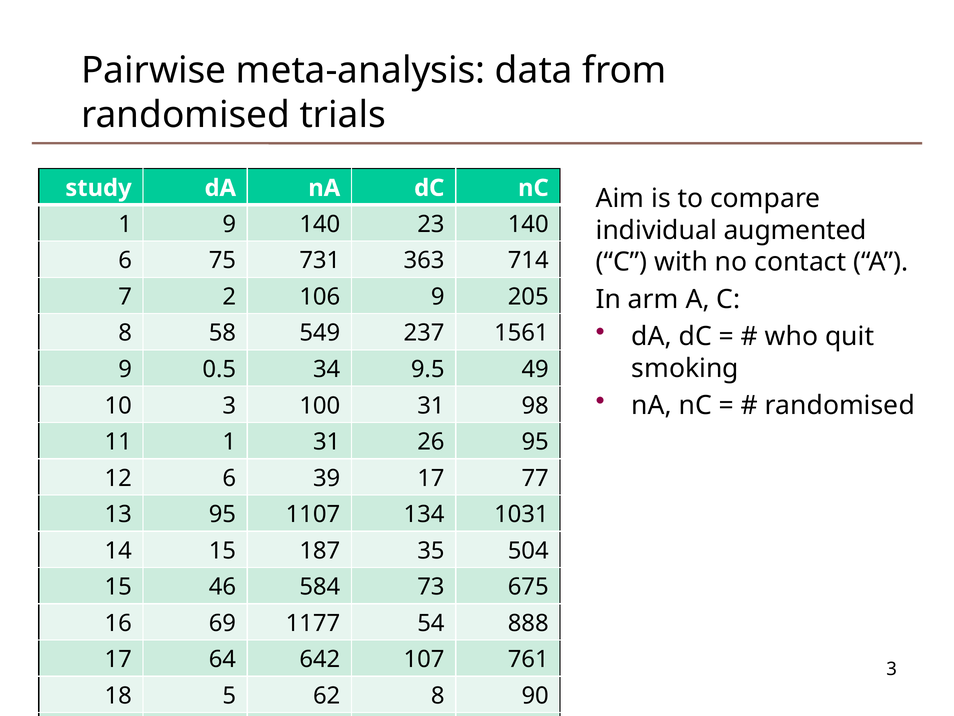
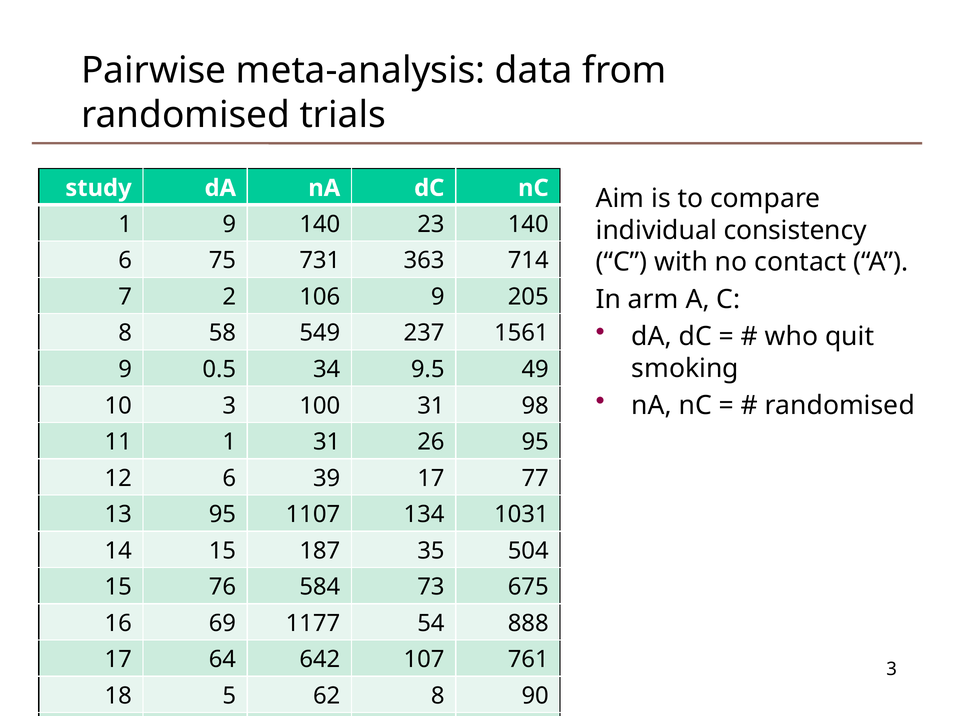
augmented: augmented -> consistency
46: 46 -> 76
